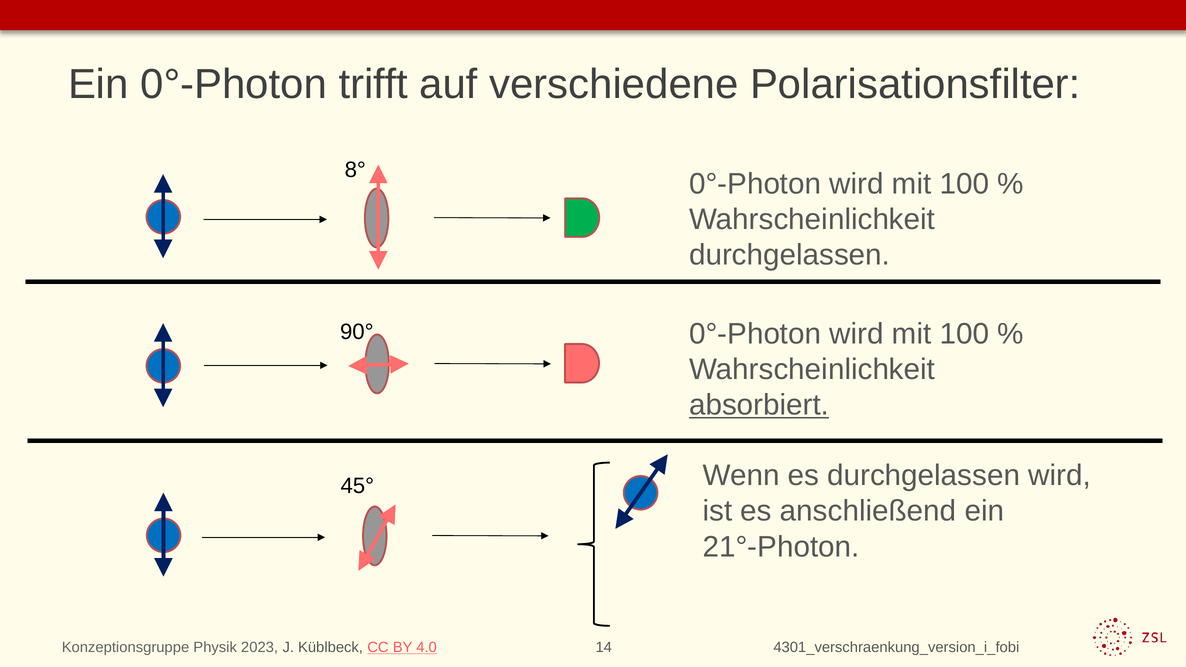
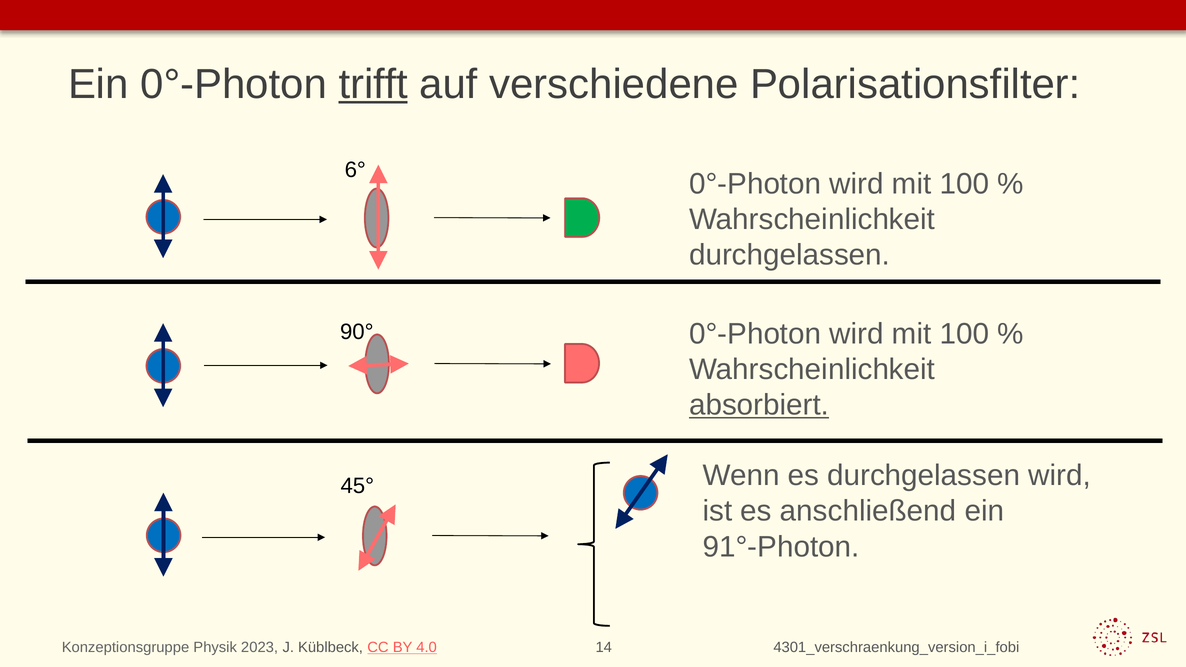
trifft underline: none -> present
8°: 8° -> 6°
21°-Photon: 21°-Photon -> 91°-Photon
